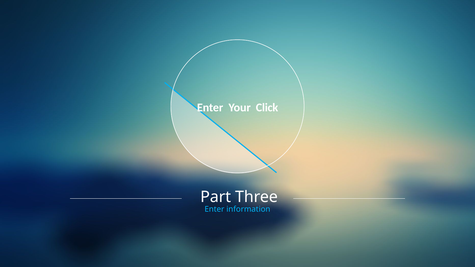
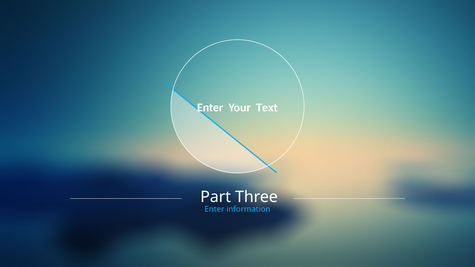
Click: Click -> Text
